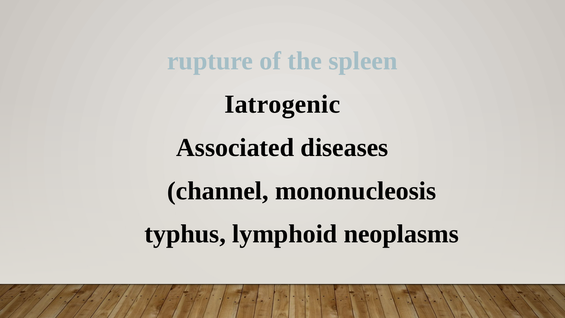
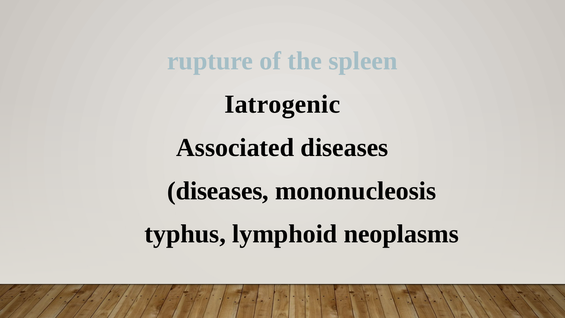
channel at (218, 191): channel -> diseases
